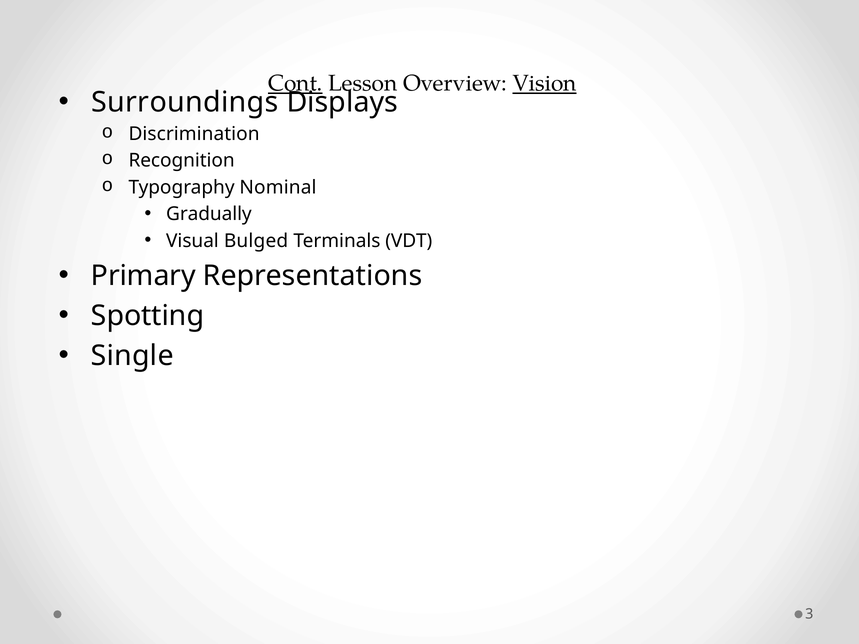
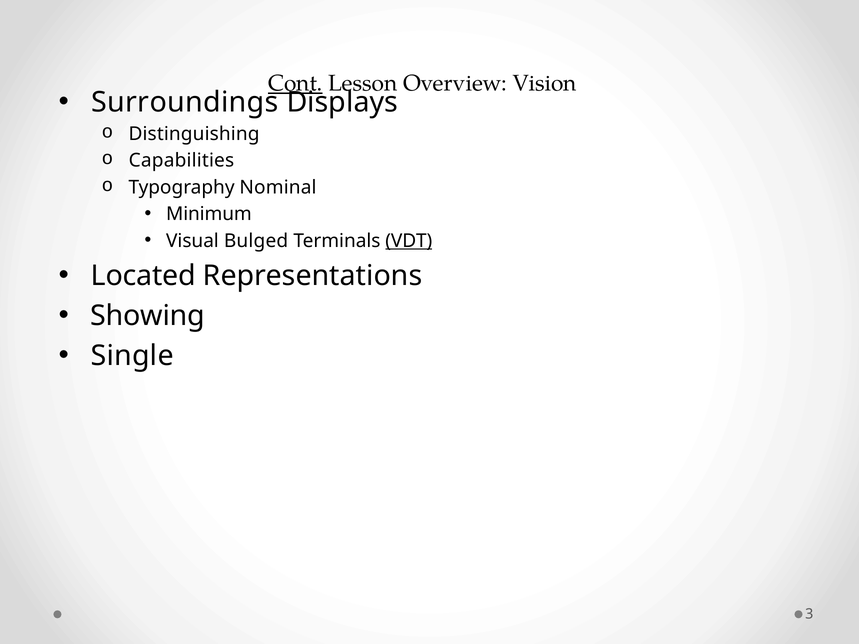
Vision underline: present -> none
Discrimination: Discrimination -> Distinguishing
Recognition: Recognition -> Capabilities
Gradually: Gradually -> Minimum
VDT underline: none -> present
Primary: Primary -> Located
Spotting: Spotting -> Showing
